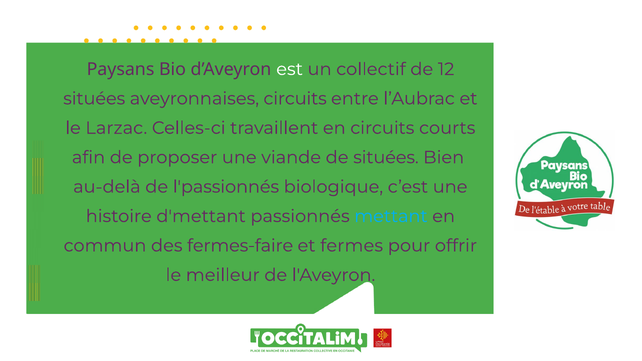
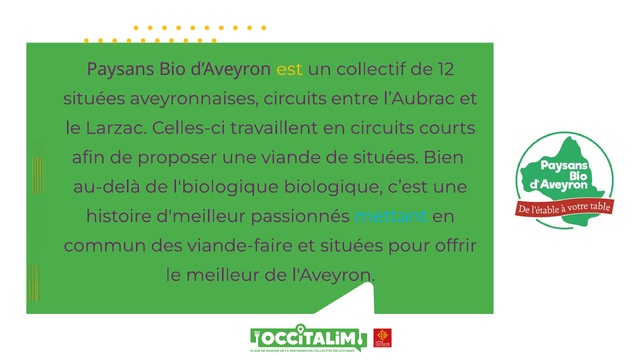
est colour: white -> yellow
l'passionnés: l'passionnés -> l'biologique
d'mettant: d'mettant -> d'meilleur
fermes-faire: fermes-faire -> viande-faire
et fermes: fermes -> situées
